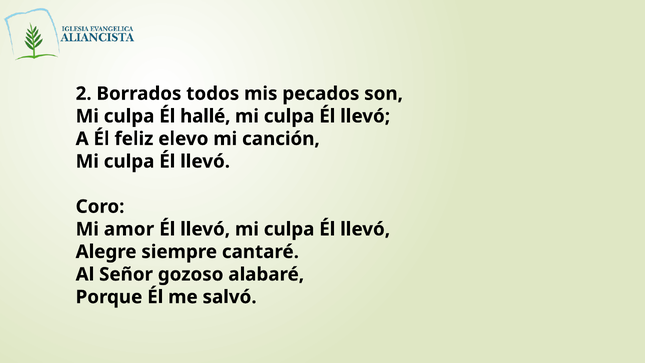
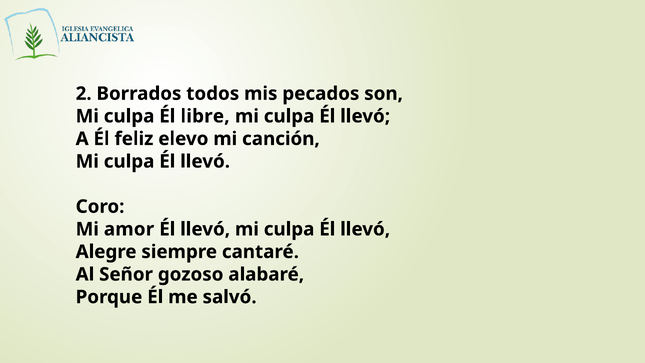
hallé: hallé -> libre
